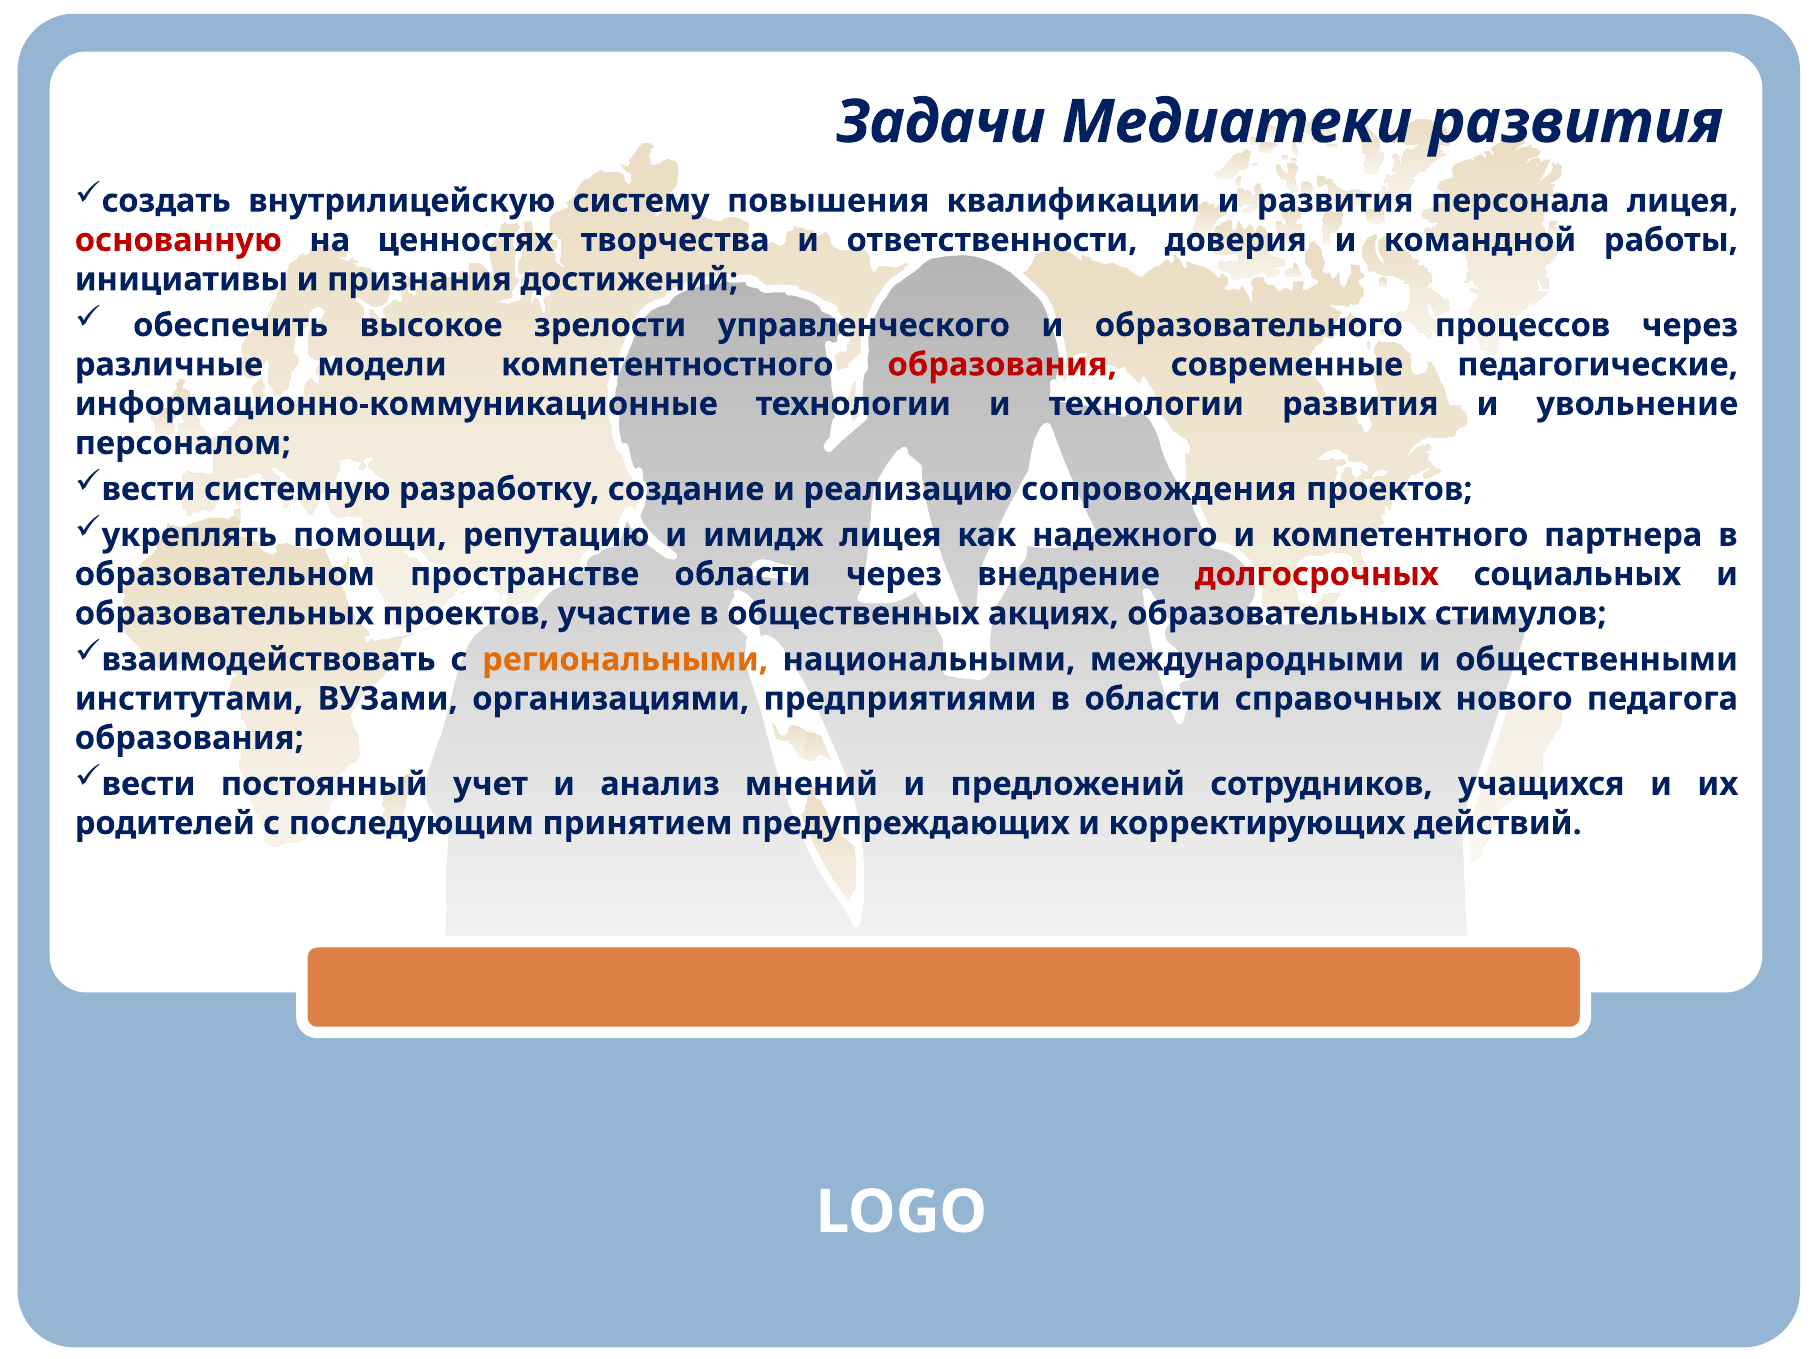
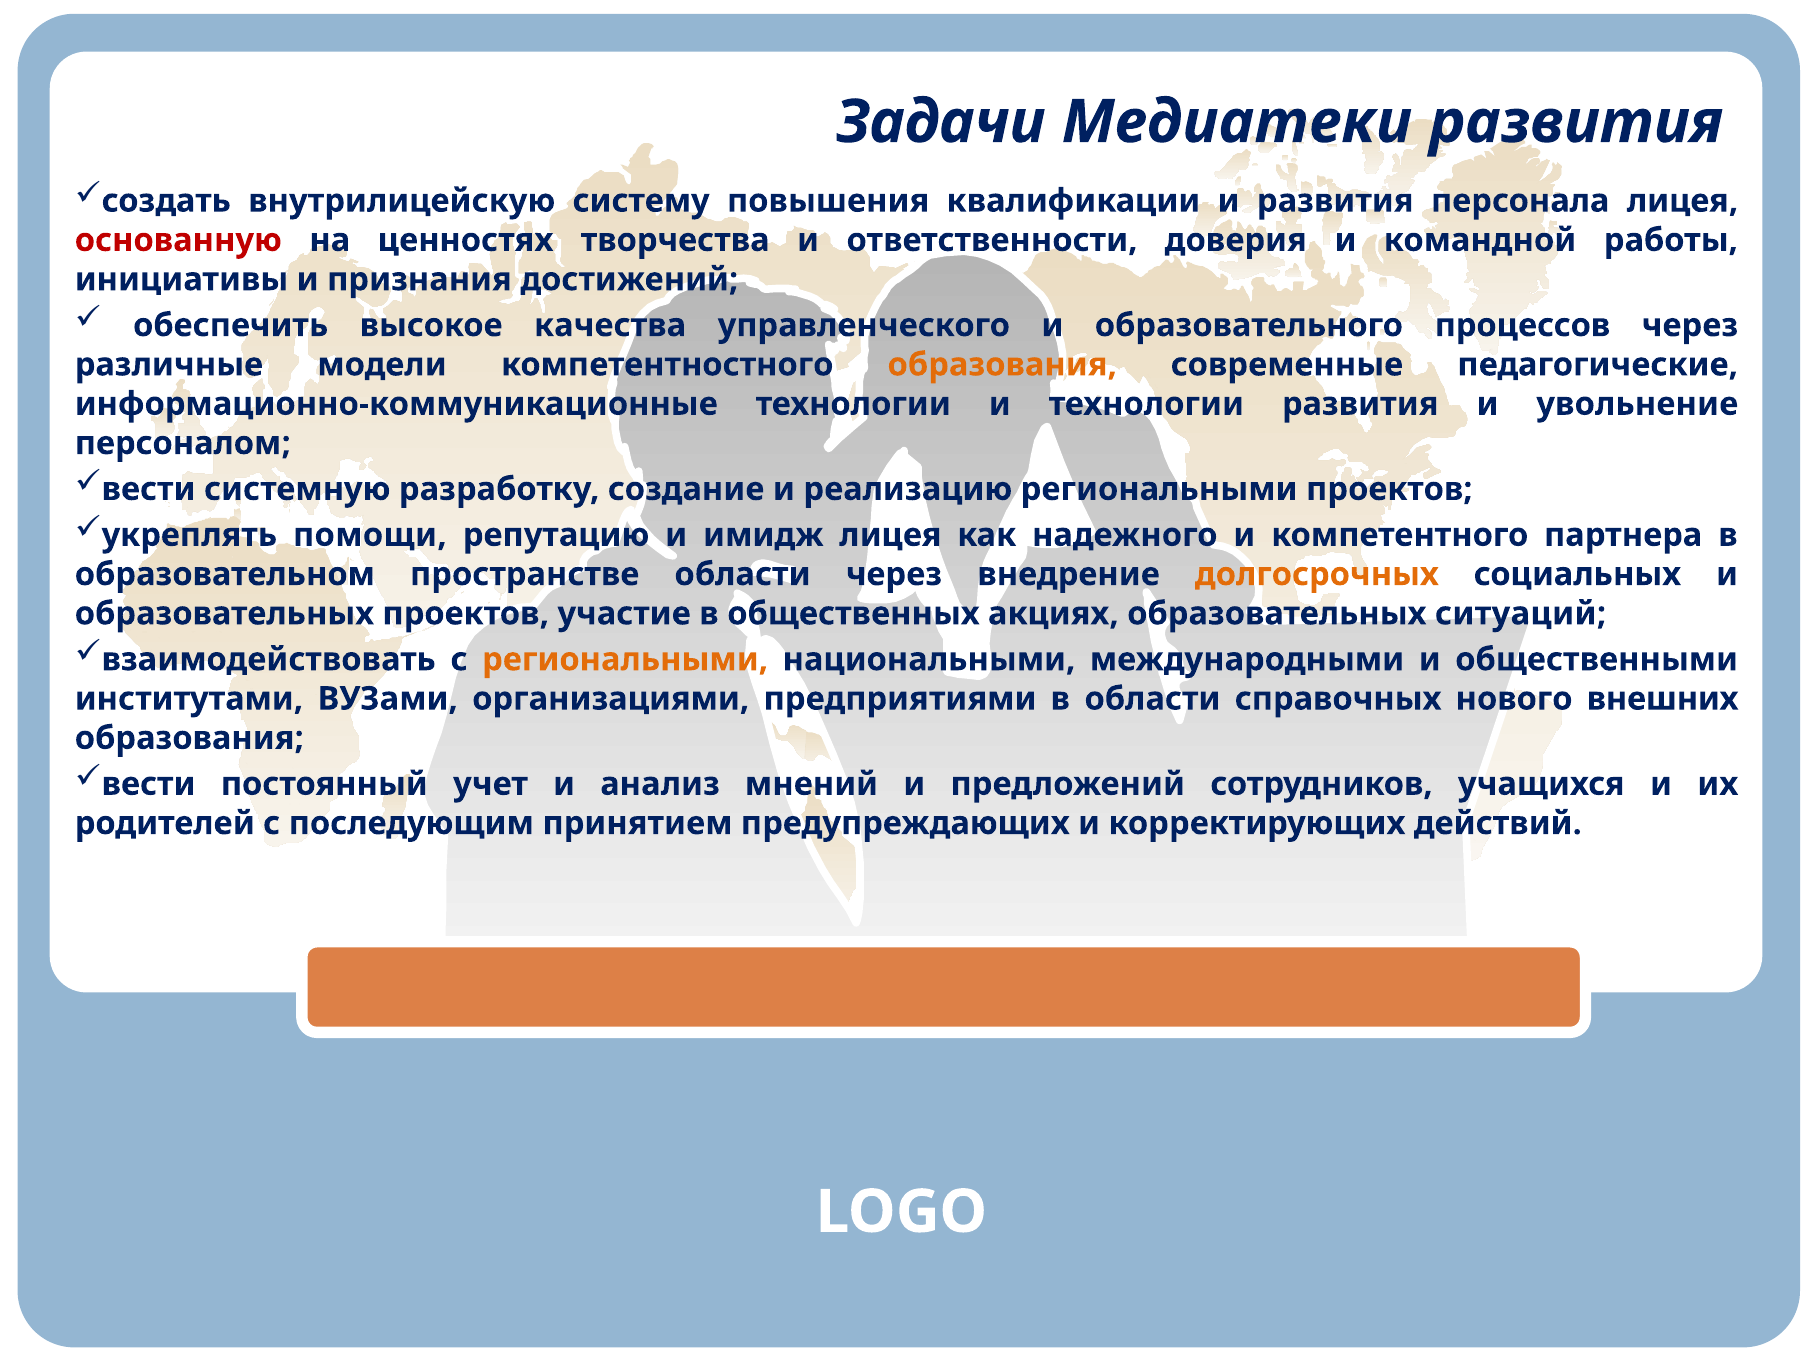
зрелости: зрелости -> качества
образования at (1002, 365) colour: red -> orange
реализацию сопровождения: сопровождения -> региональными
долгосрочных colour: red -> orange
стимулов: стимулов -> ситуаций
педагога: педагога -> внешних
